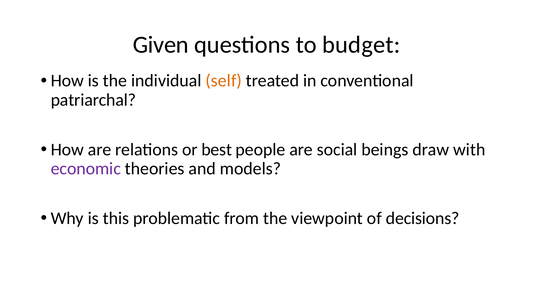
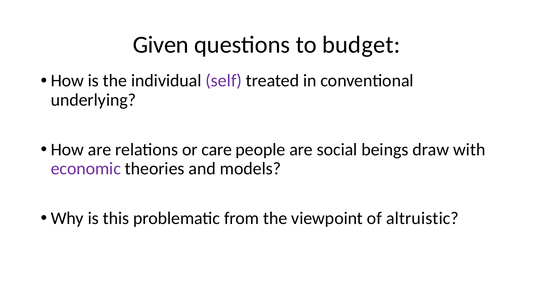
self colour: orange -> purple
patriarchal: patriarchal -> underlying
best: best -> care
decisions: decisions -> altruistic
